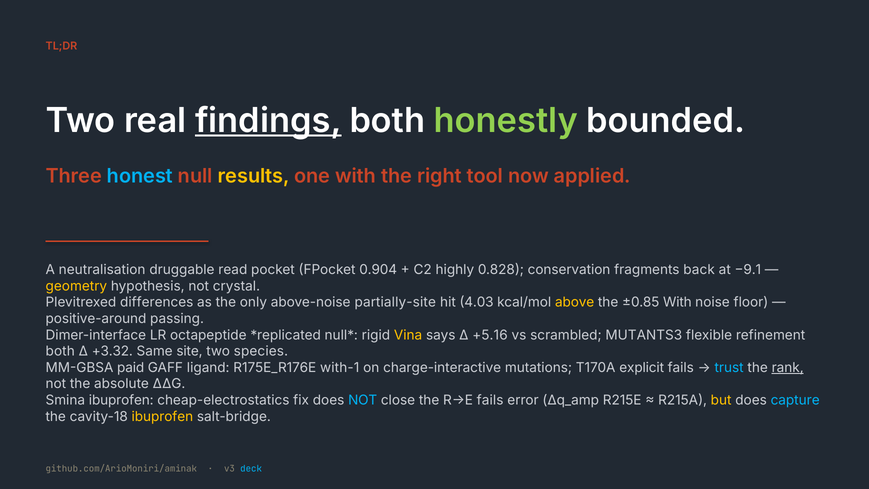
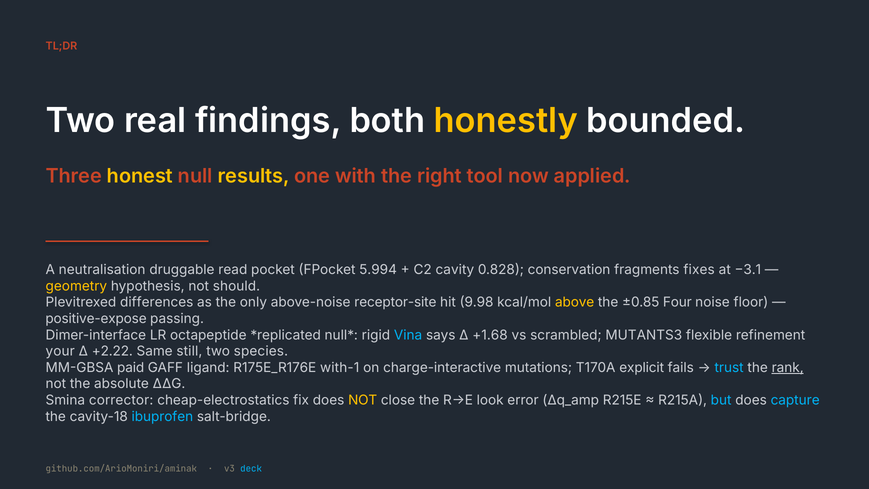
findings underline: present -> none
honestly colour: light green -> yellow
honest colour: light blue -> yellow
0.904: 0.904 -> 5.994
highly: highly -> cavity
back: back -> fixes
−9.1: −9.1 -> −3.1
crystal: crystal -> should
partially-site: partially-site -> receptor-site
4.03: 4.03 -> 9.98
±0.85 With: With -> Four
positive-around: positive-around -> positive-expose
Vina colour: yellow -> light blue
+5.16: +5.16 -> +1.68
both at (60, 351): both -> your
+3.32: +3.32 -> +2.22
site: site -> still
Smina ibuprofen: ibuprofen -> corrector
NOT at (363, 400) colour: light blue -> yellow
R→E fails: fails -> look
but colour: yellow -> light blue
ibuprofen at (162, 416) colour: yellow -> light blue
